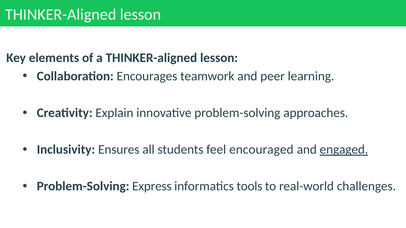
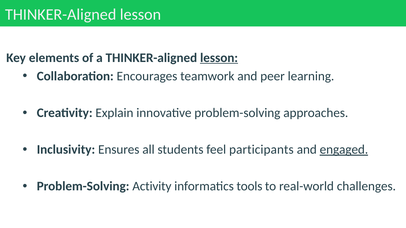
lesson at (219, 58) underline: none -> present
encouraged: encouraged -> participants
Express: Express -> Activity
